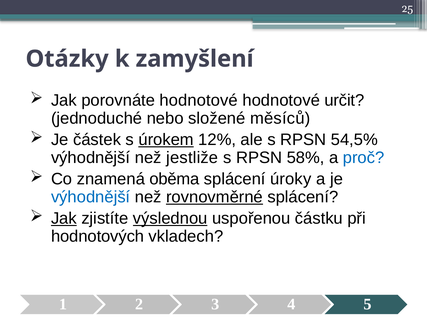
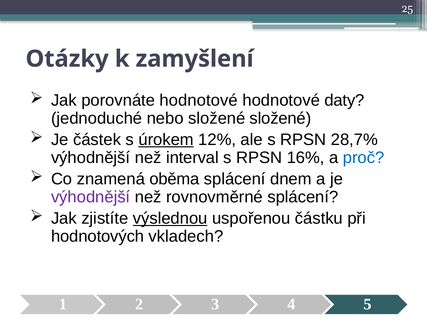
určit: určit -> daty
složené měsíců: měsíců -> složené
54,5%: 54,5% -> 28,7%
jestliže: jestliže -> interval
58%: 58% -> 16%
úroky: úroky -> dnem
výhodnější at (91, 197) colour: blue -> purple
rovnovměrné underline: present -> none
Jak at (64, 219) underline: present -> none
